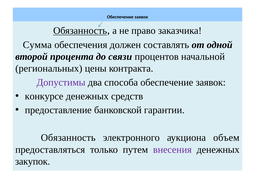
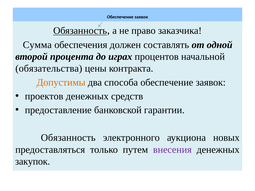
связи: связи -> играх
региональных: региональных -> обязательства
Допустимы colour: purple -> orange
конкурсе: конкурсе -> проектов
объем: объем -> новых
